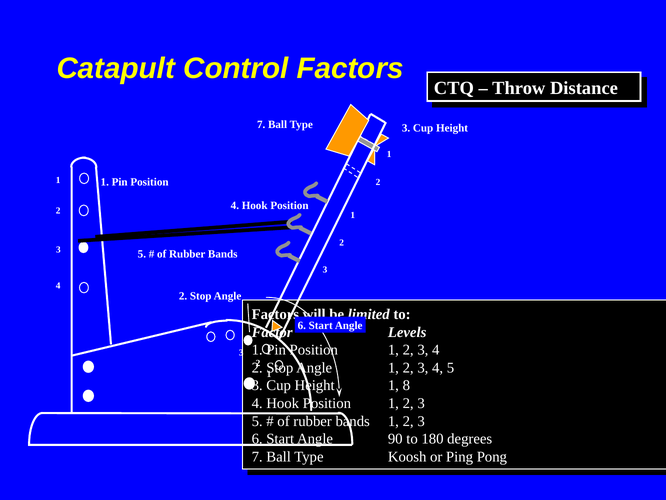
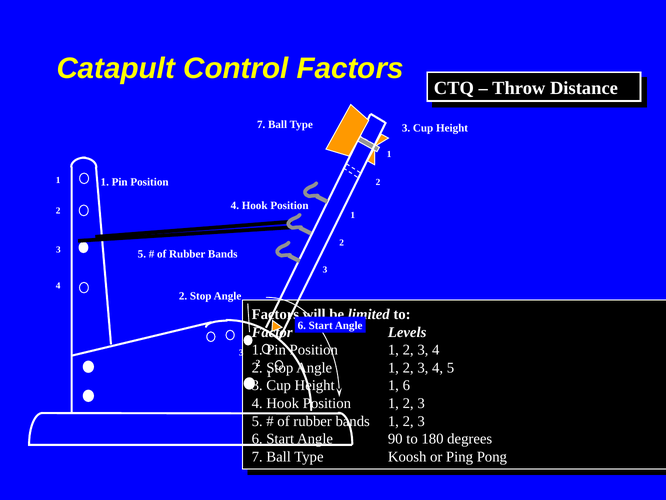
1 8: 8 -> 6
